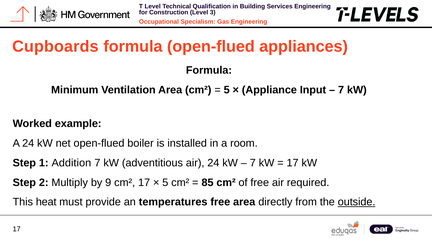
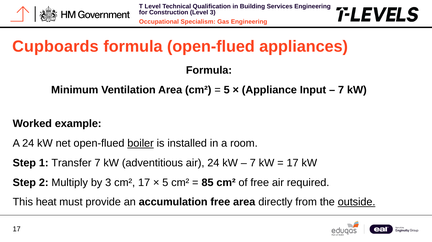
boiler underline: none -> present
Addition: Addition -> Transfer
by 9: 9 -> 3
temperatures: temperatures -> accumulation
